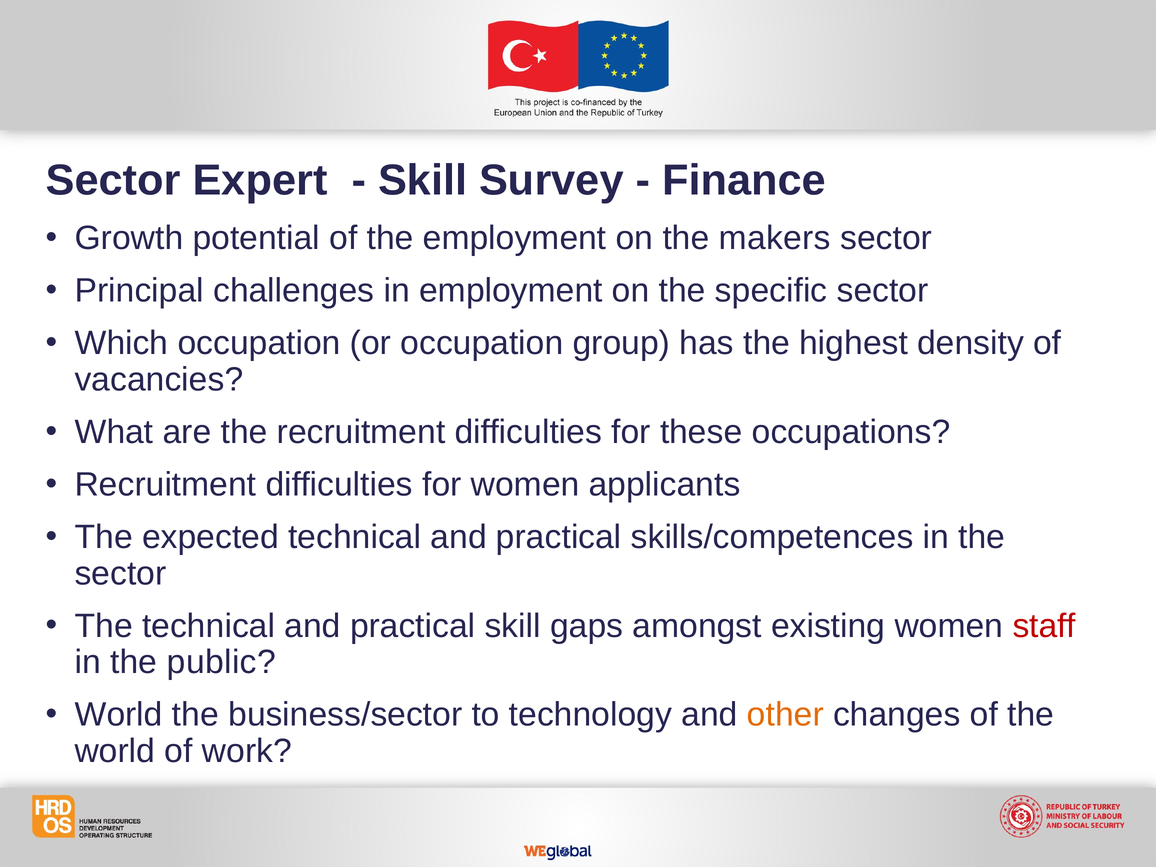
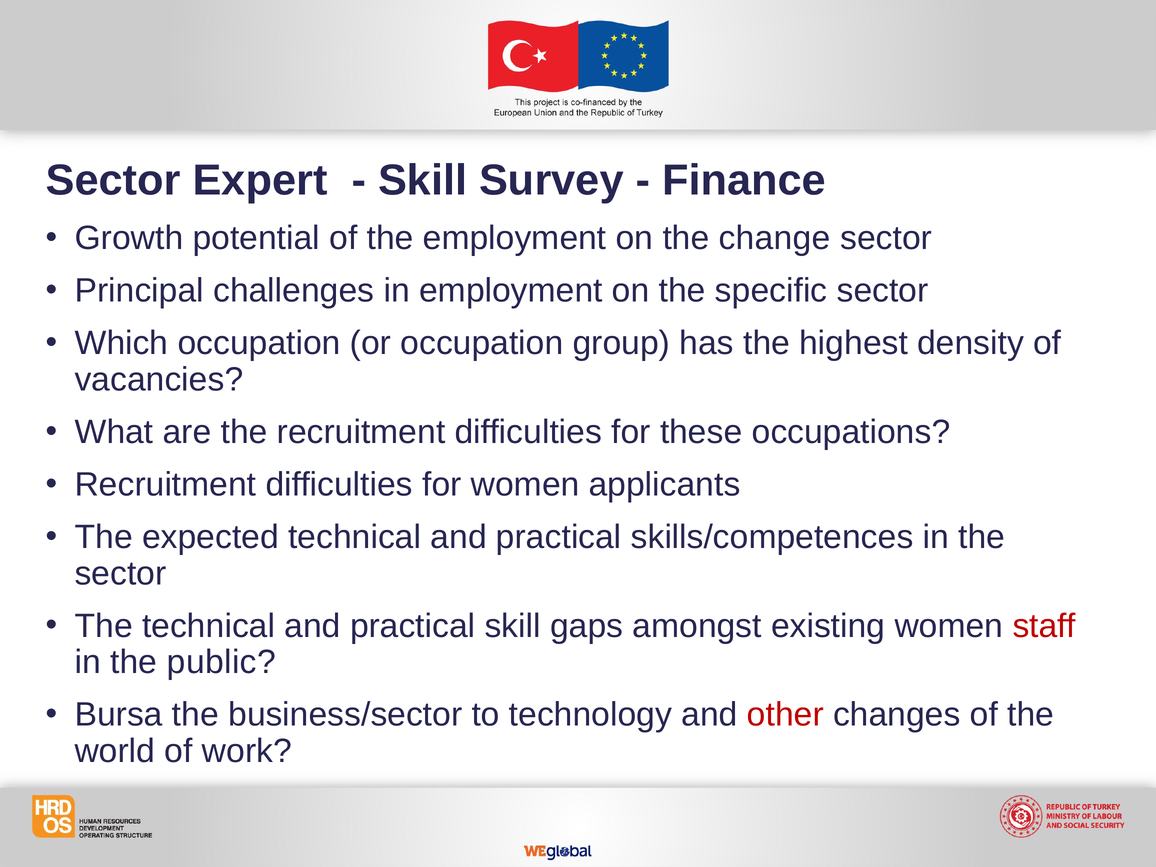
makers: makers -> change
World at (119, 715): World -> Bursa
other colour: orange -> red
